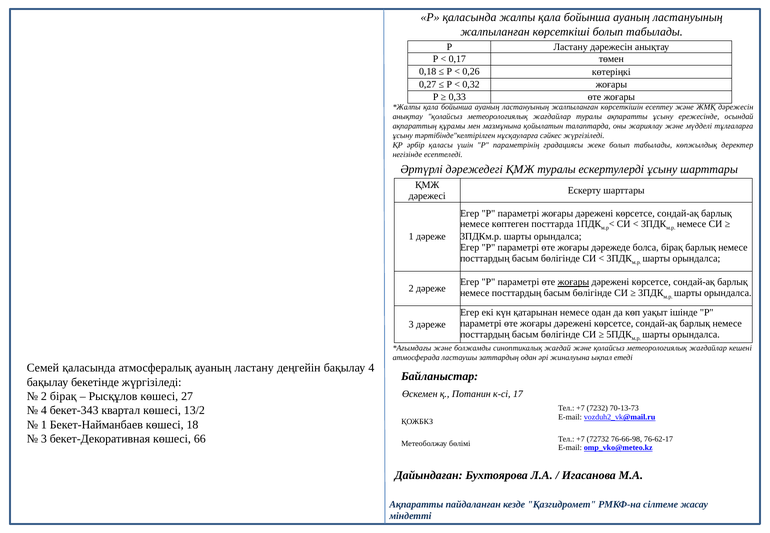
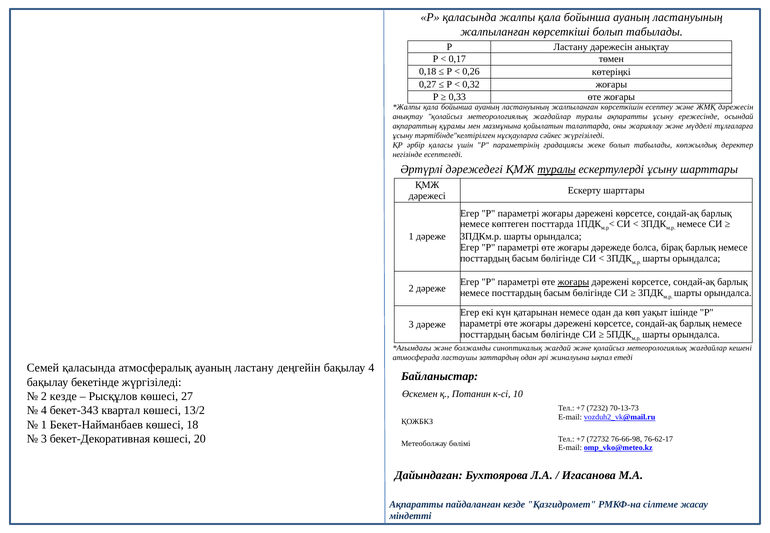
туралы at (556, 169) underline: none -> present
17: 17 -> 10
2 бірақ: бірақ -> кезде
66: 66 -> 20
